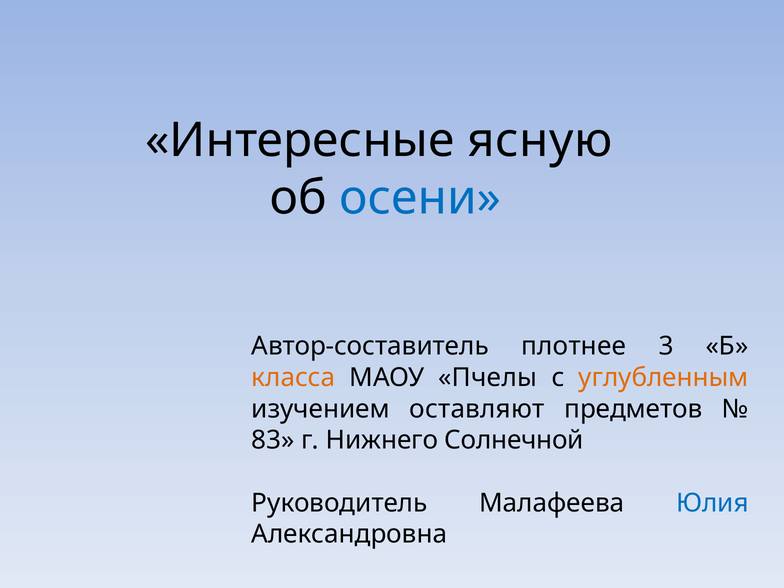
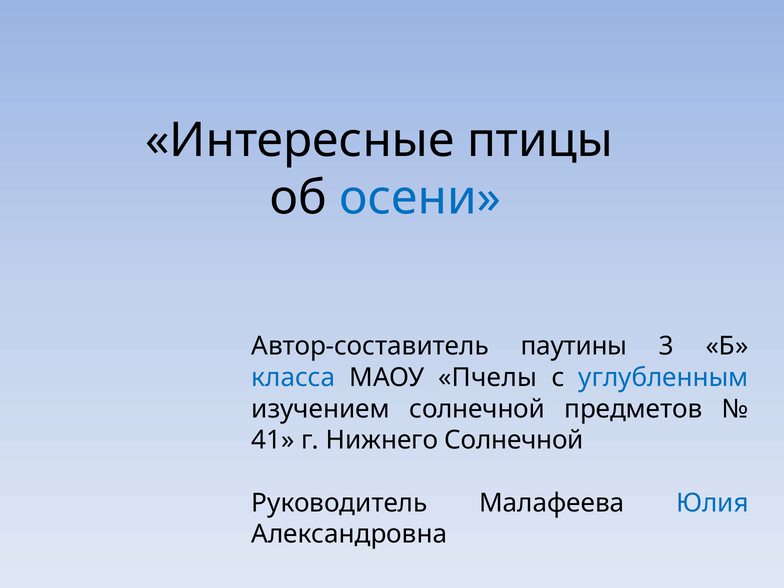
ясную: ясную -> птицы
плотнее: плотнее -> паутины
класса colour: orange -> blue
углубленным colour: orange -> blue
изучением оставляют: оставляют -> солнечной
83: 83 -> 41
